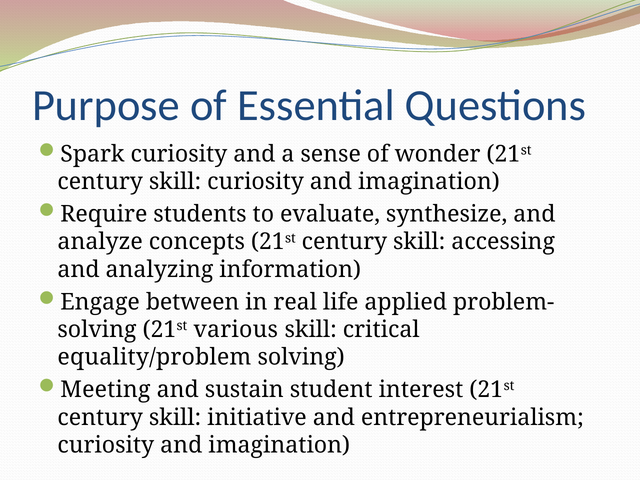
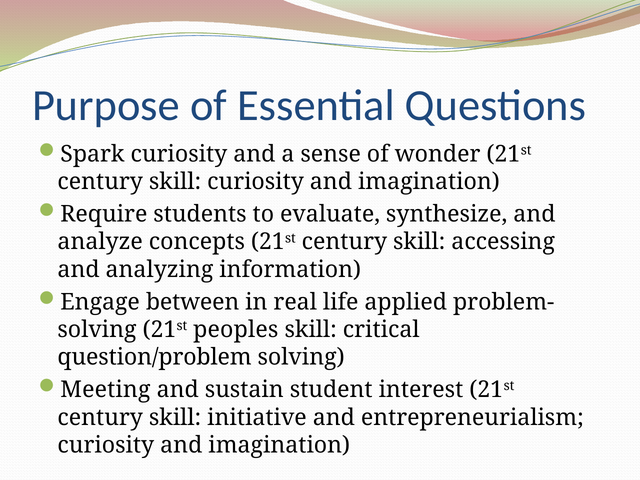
various: various -> peoples
equality/problem: equality/problem -> question/problem
